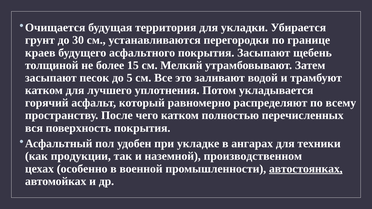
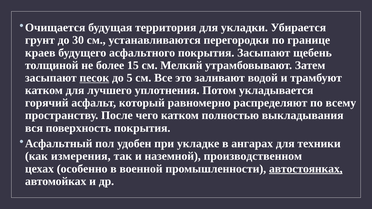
песок underline: none -> present
перечисленных: перечисленных -> выкладывания
продукции: продукции -> измерения
